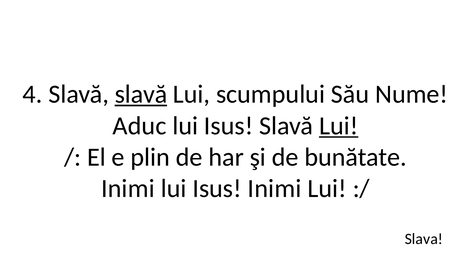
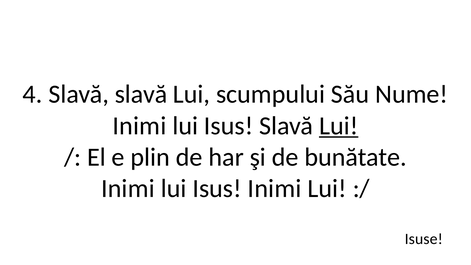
slavă at (141, 94) underline: present -> none
Aduc at (139, 126): Aduc -> Inimi
Slava: Slava -> Isuse
